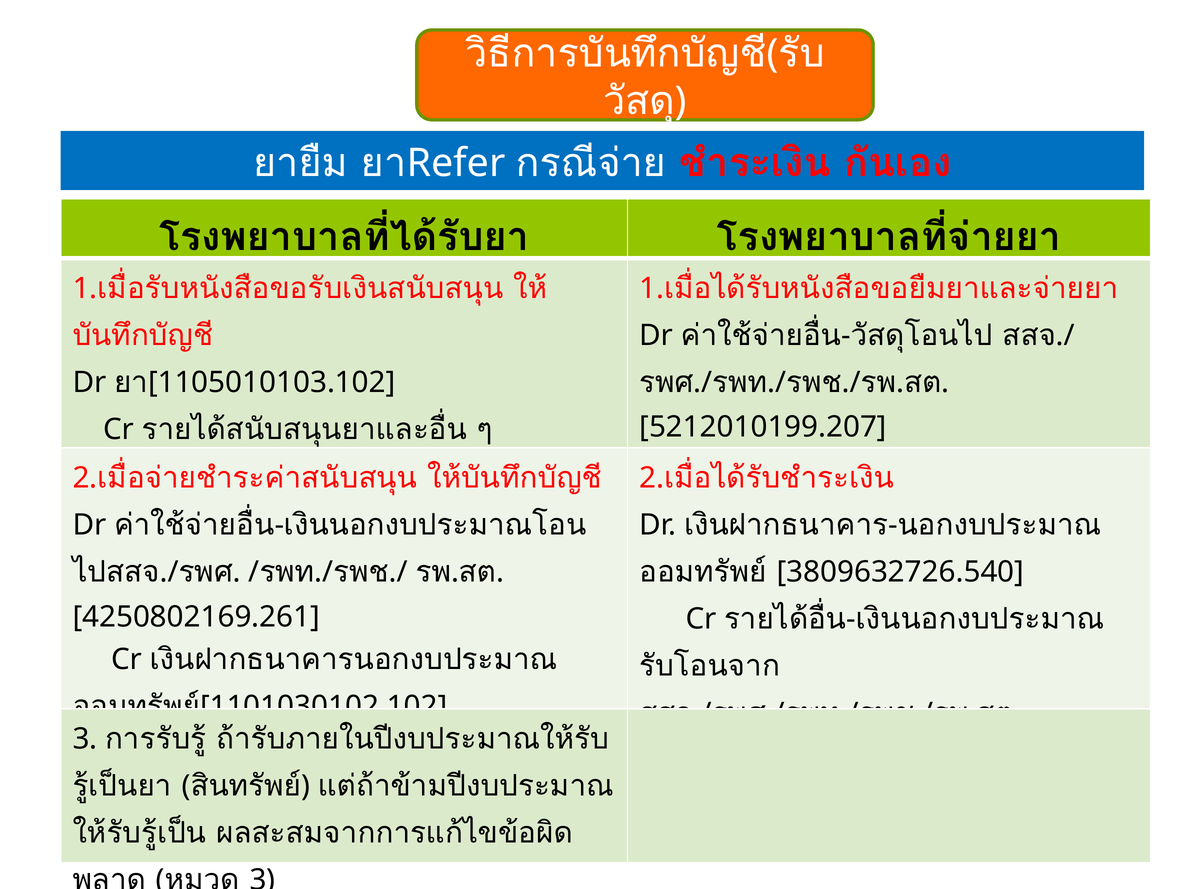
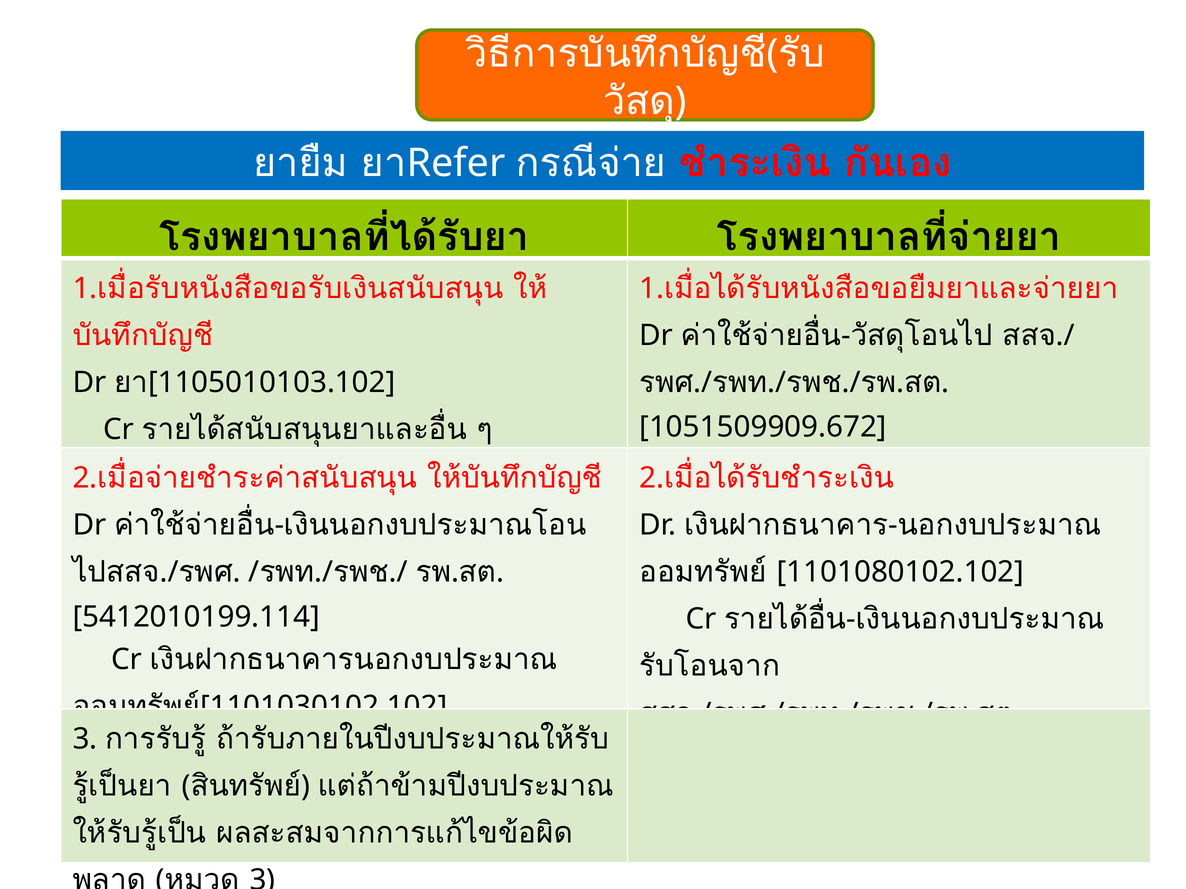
5212010199.207: 5212010199.207 -> 1051509909.672
3809632726.540: 3809632726.540 -> 1101080102.102
4250802169.261: 4250802169.261 -> 5412010199.114
